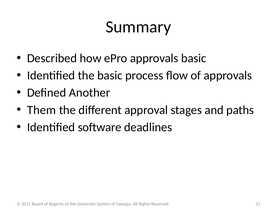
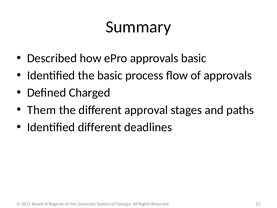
Another: Another -> Charged
Identified software: software -> different
